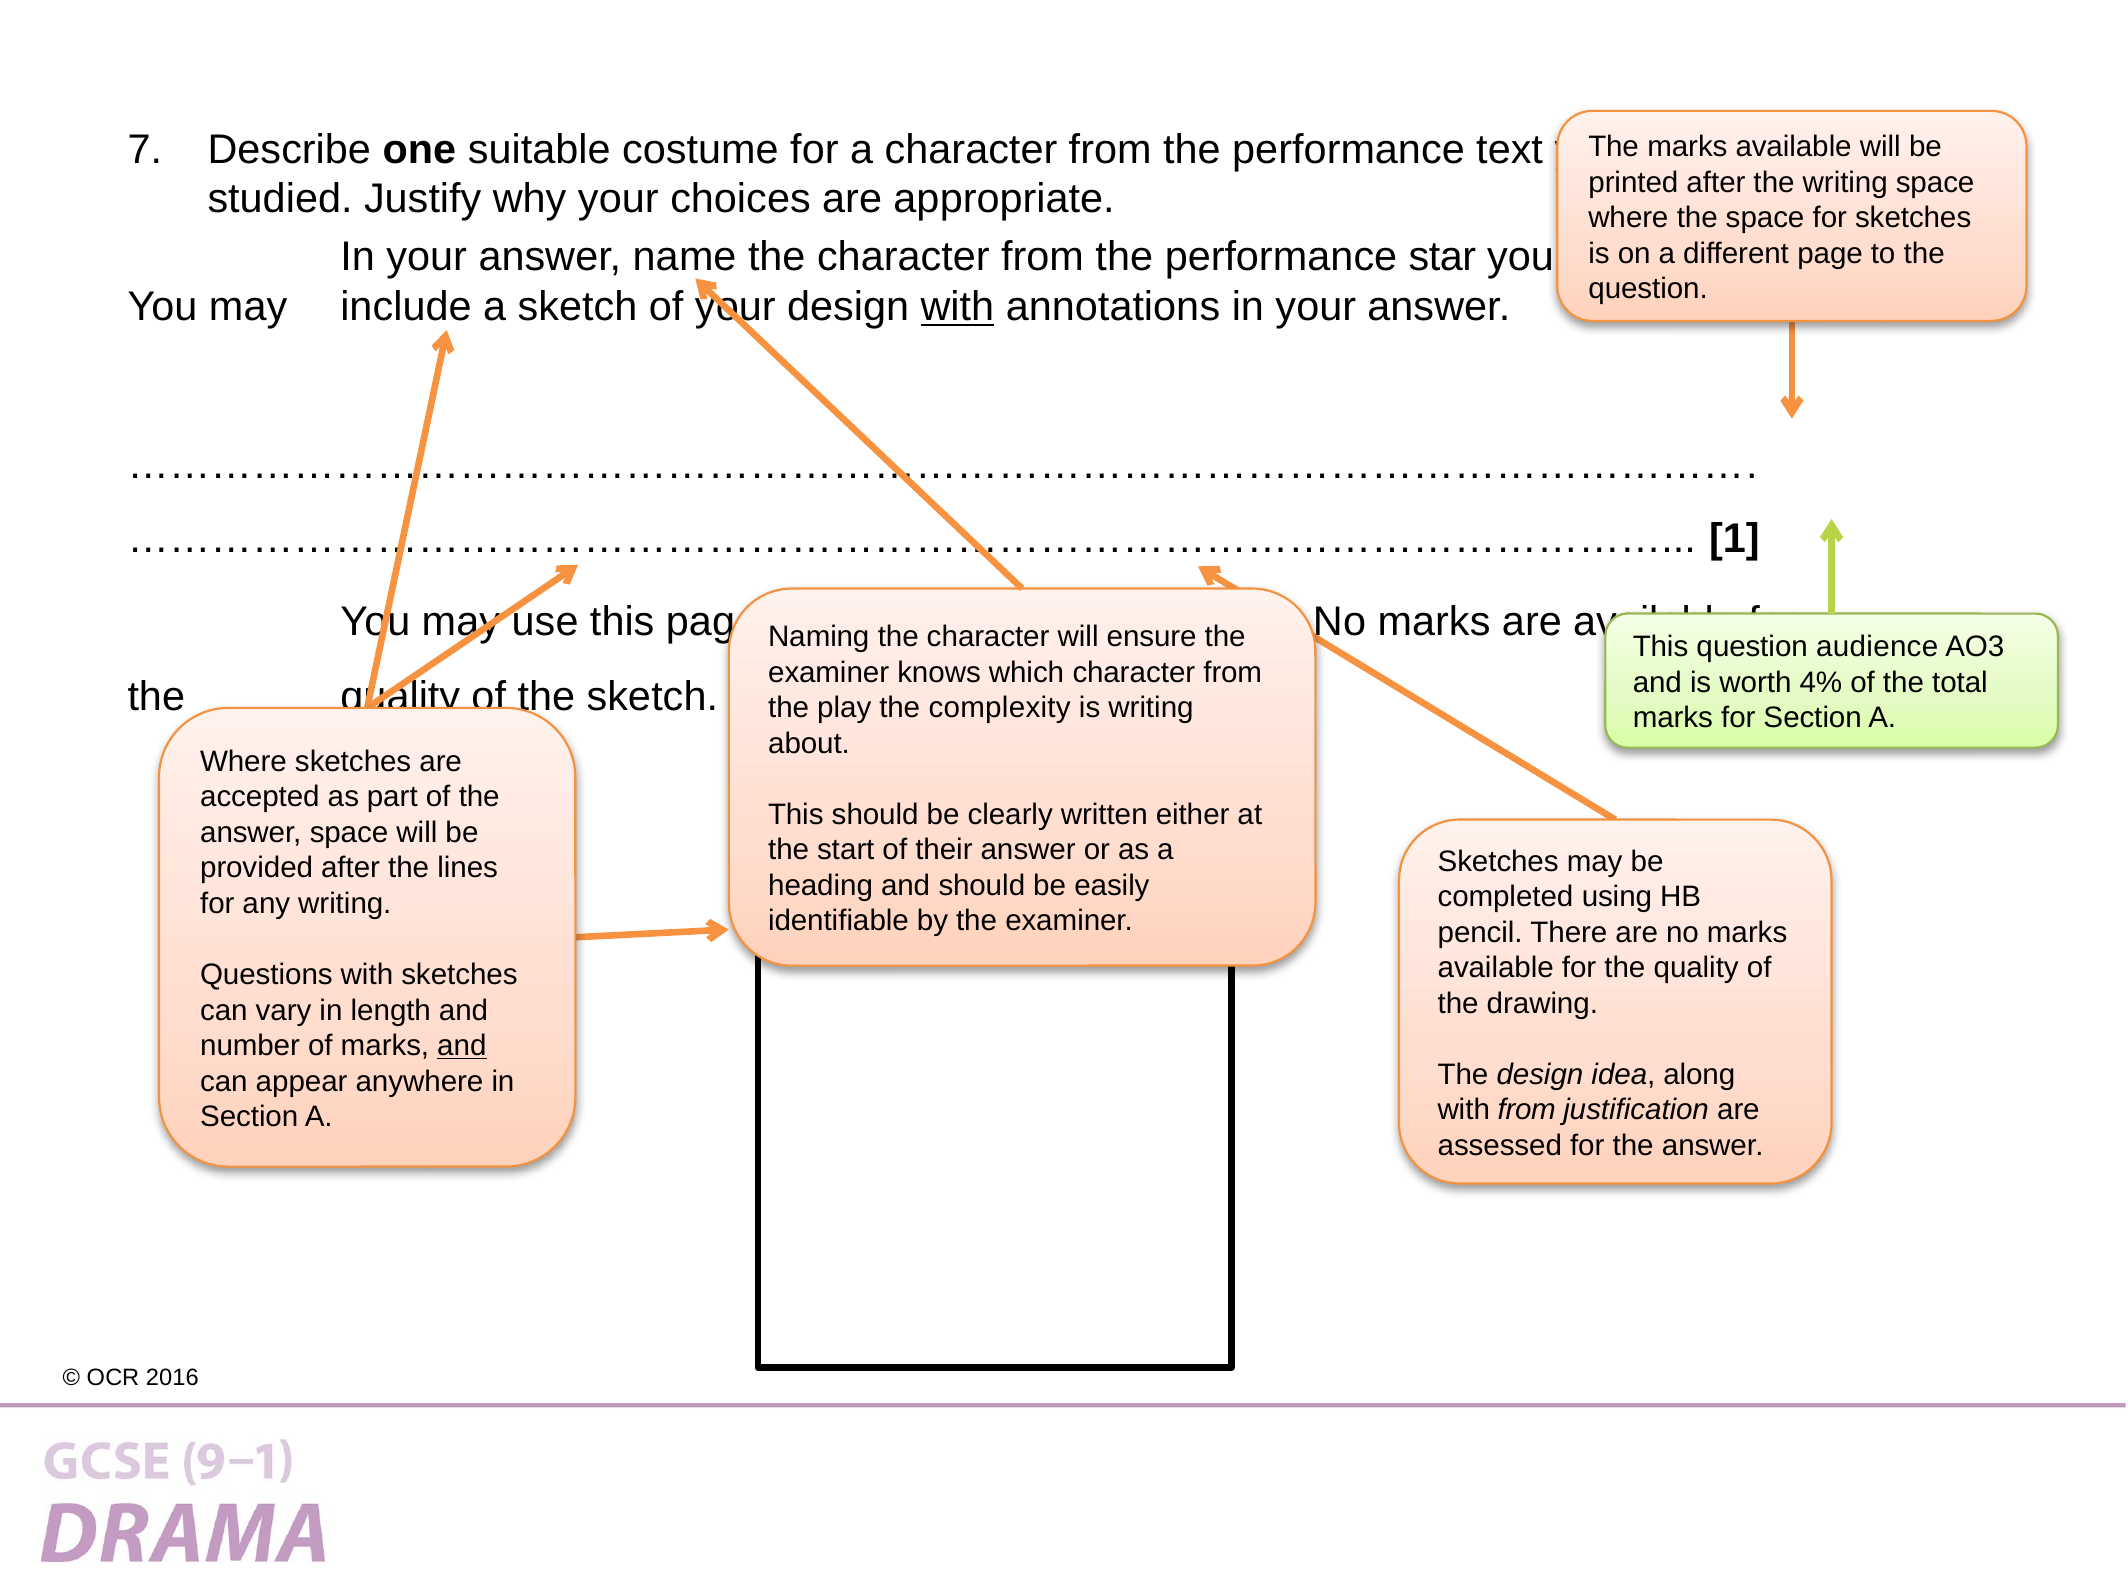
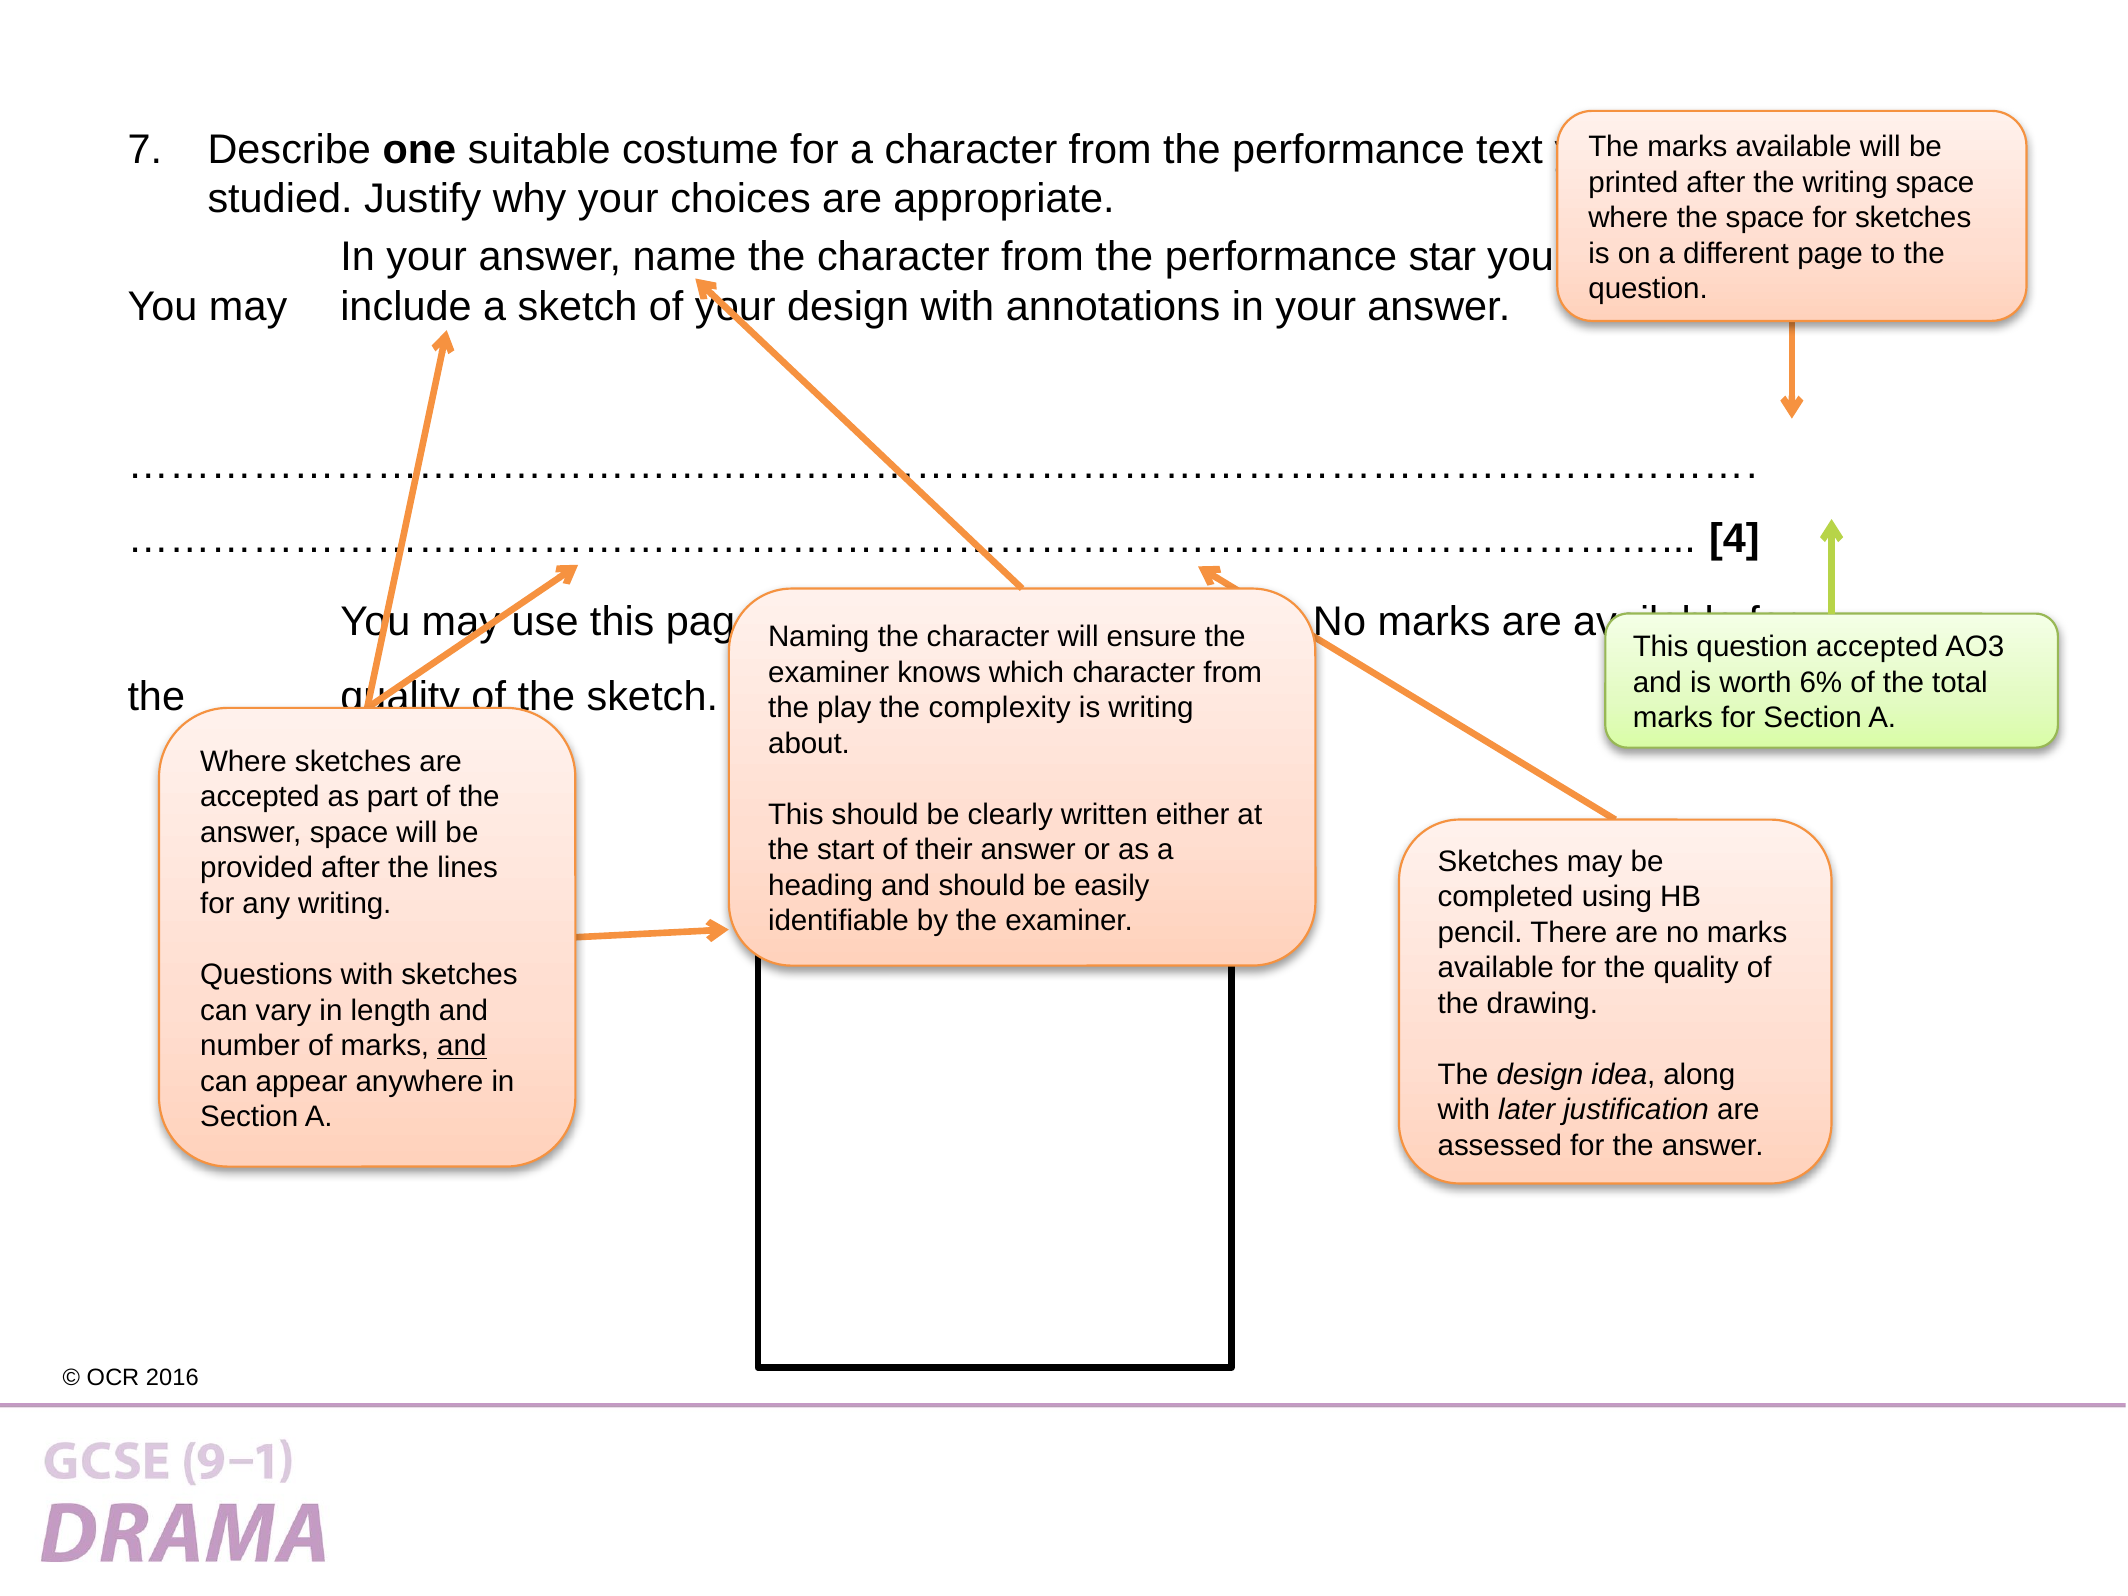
with at (957, 307) underline: present -> none
1: 1 -> 4
question audience: audience -> accepted
4%: 4% -> 6%
with from: from -> later
